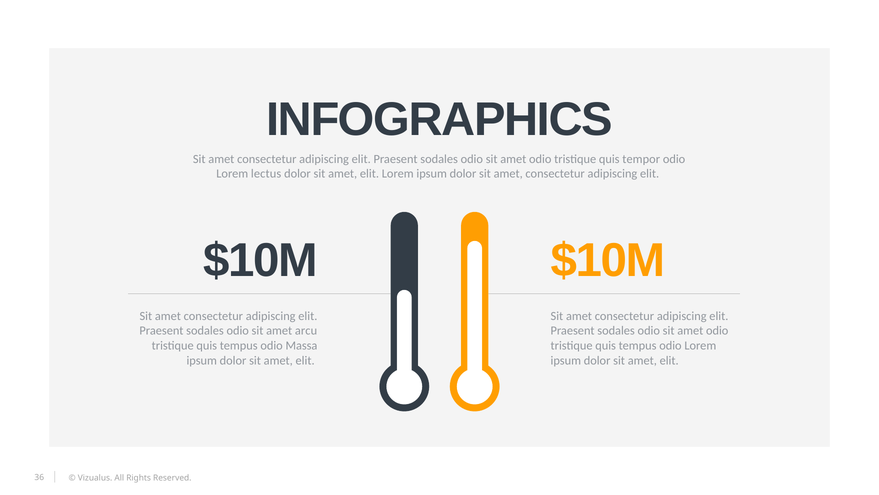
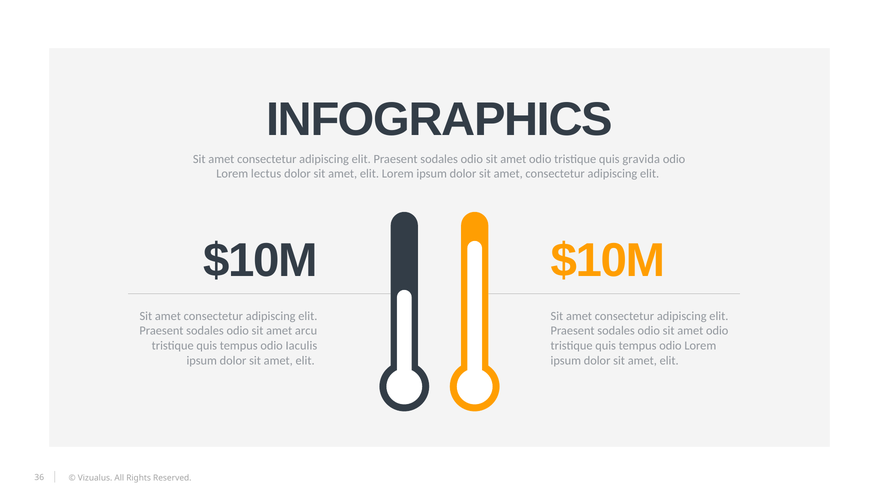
tempor: tempor -> gravida
Massa: Massa -> Iaculis
